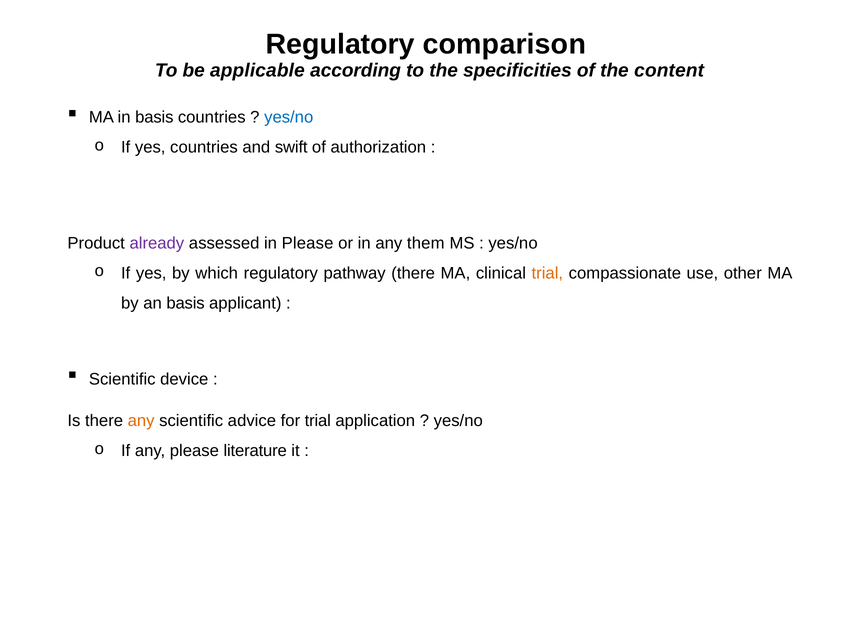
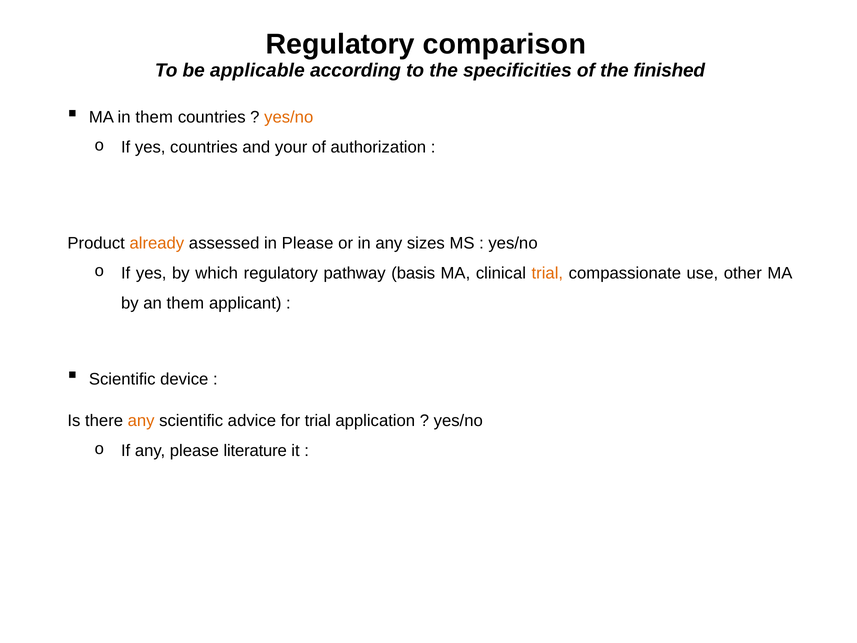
content: content -> finished
in basis: basis -> them
yes/no at (289, 117) colour: blue -> orange
swift: swift -> your
already colour: purple -> orange
them: them -> sizes
pathway there: there -> basis
an basis: basis -> them
